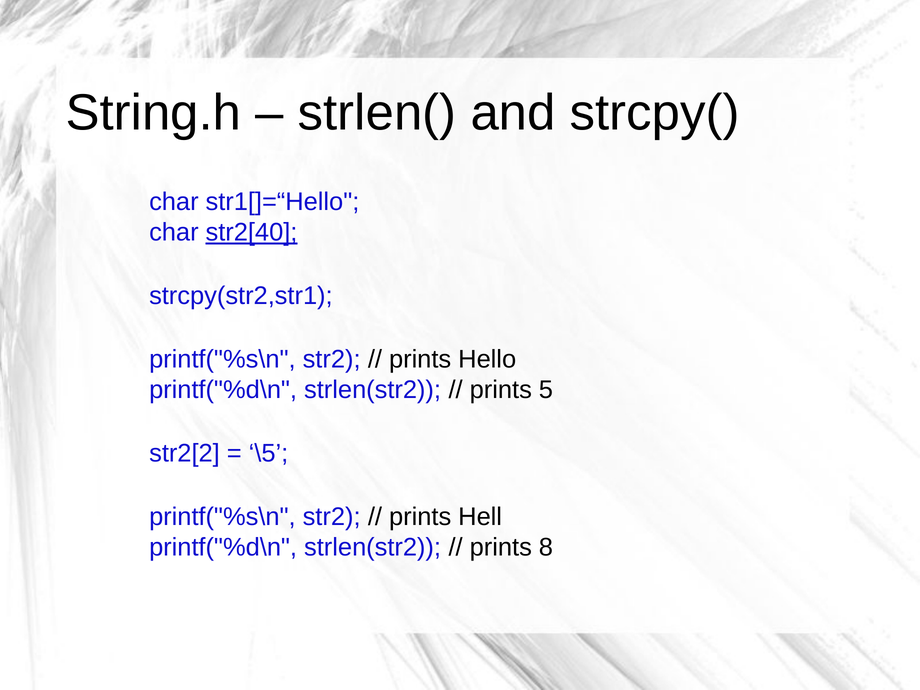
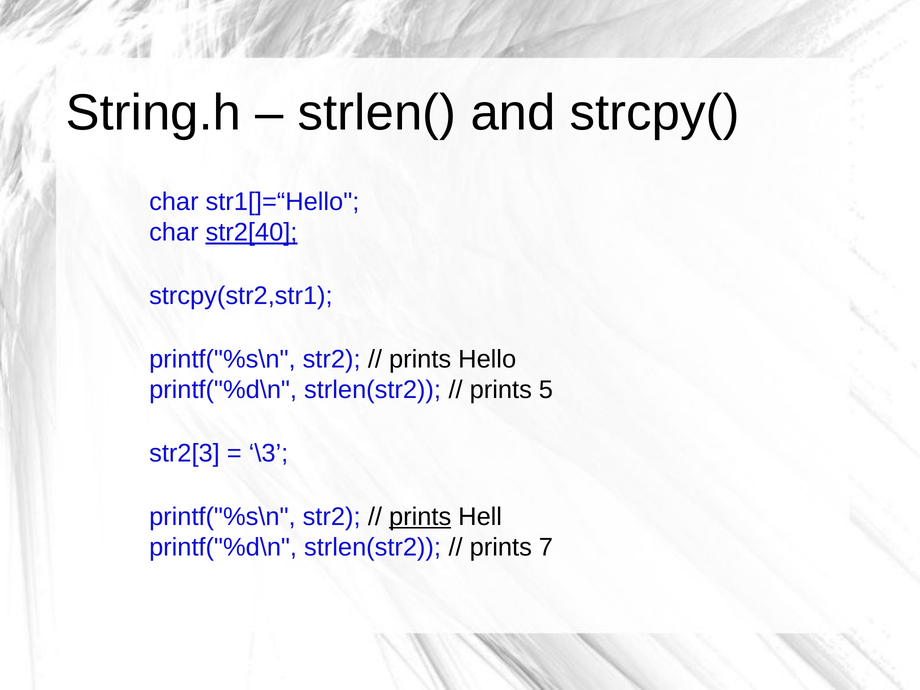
str2[2: str2[2 -> str2[3
\5: \5 -> \3
prints at (420, 517) underline: none -> present
8: 8 -> 7
